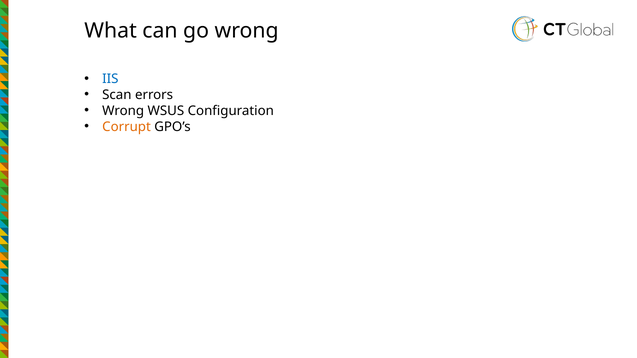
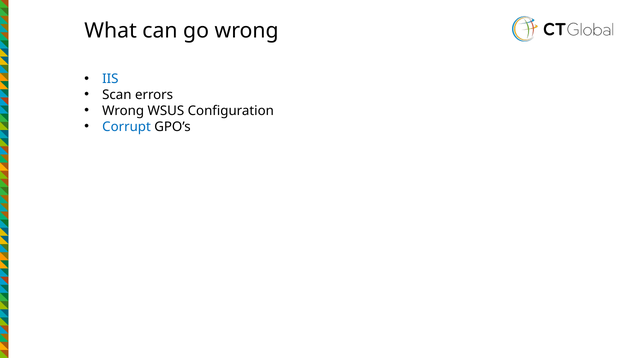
Corrupt colour: orange -> blue
